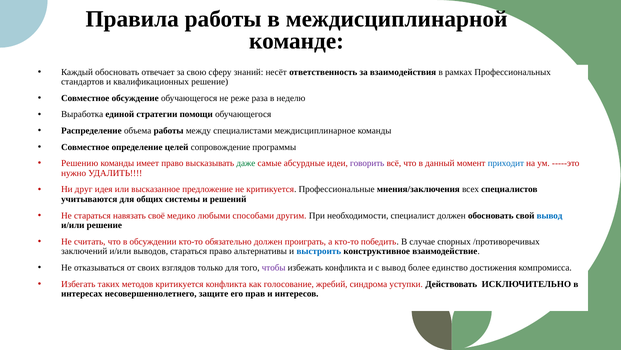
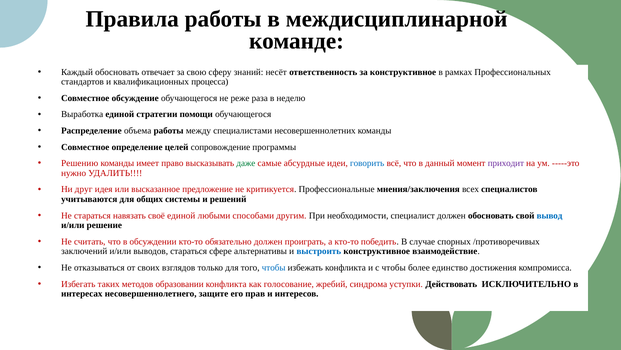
за взаимодействия: взаимодействия -> конструктивное
квалификационных решение: решение -> процесса
междисциплинарное: междисциплинарное -> несовершеннолетних
говорить colour: purple -> blue
приходит colour: blue -> purple
своё медико: медико -> единой
стараться право: право -> сфере
чтобы at (274, 267) colour: purple -> blue
с вывод: вывод -> чтобы
методов критикуется: критикуется -> образовании
